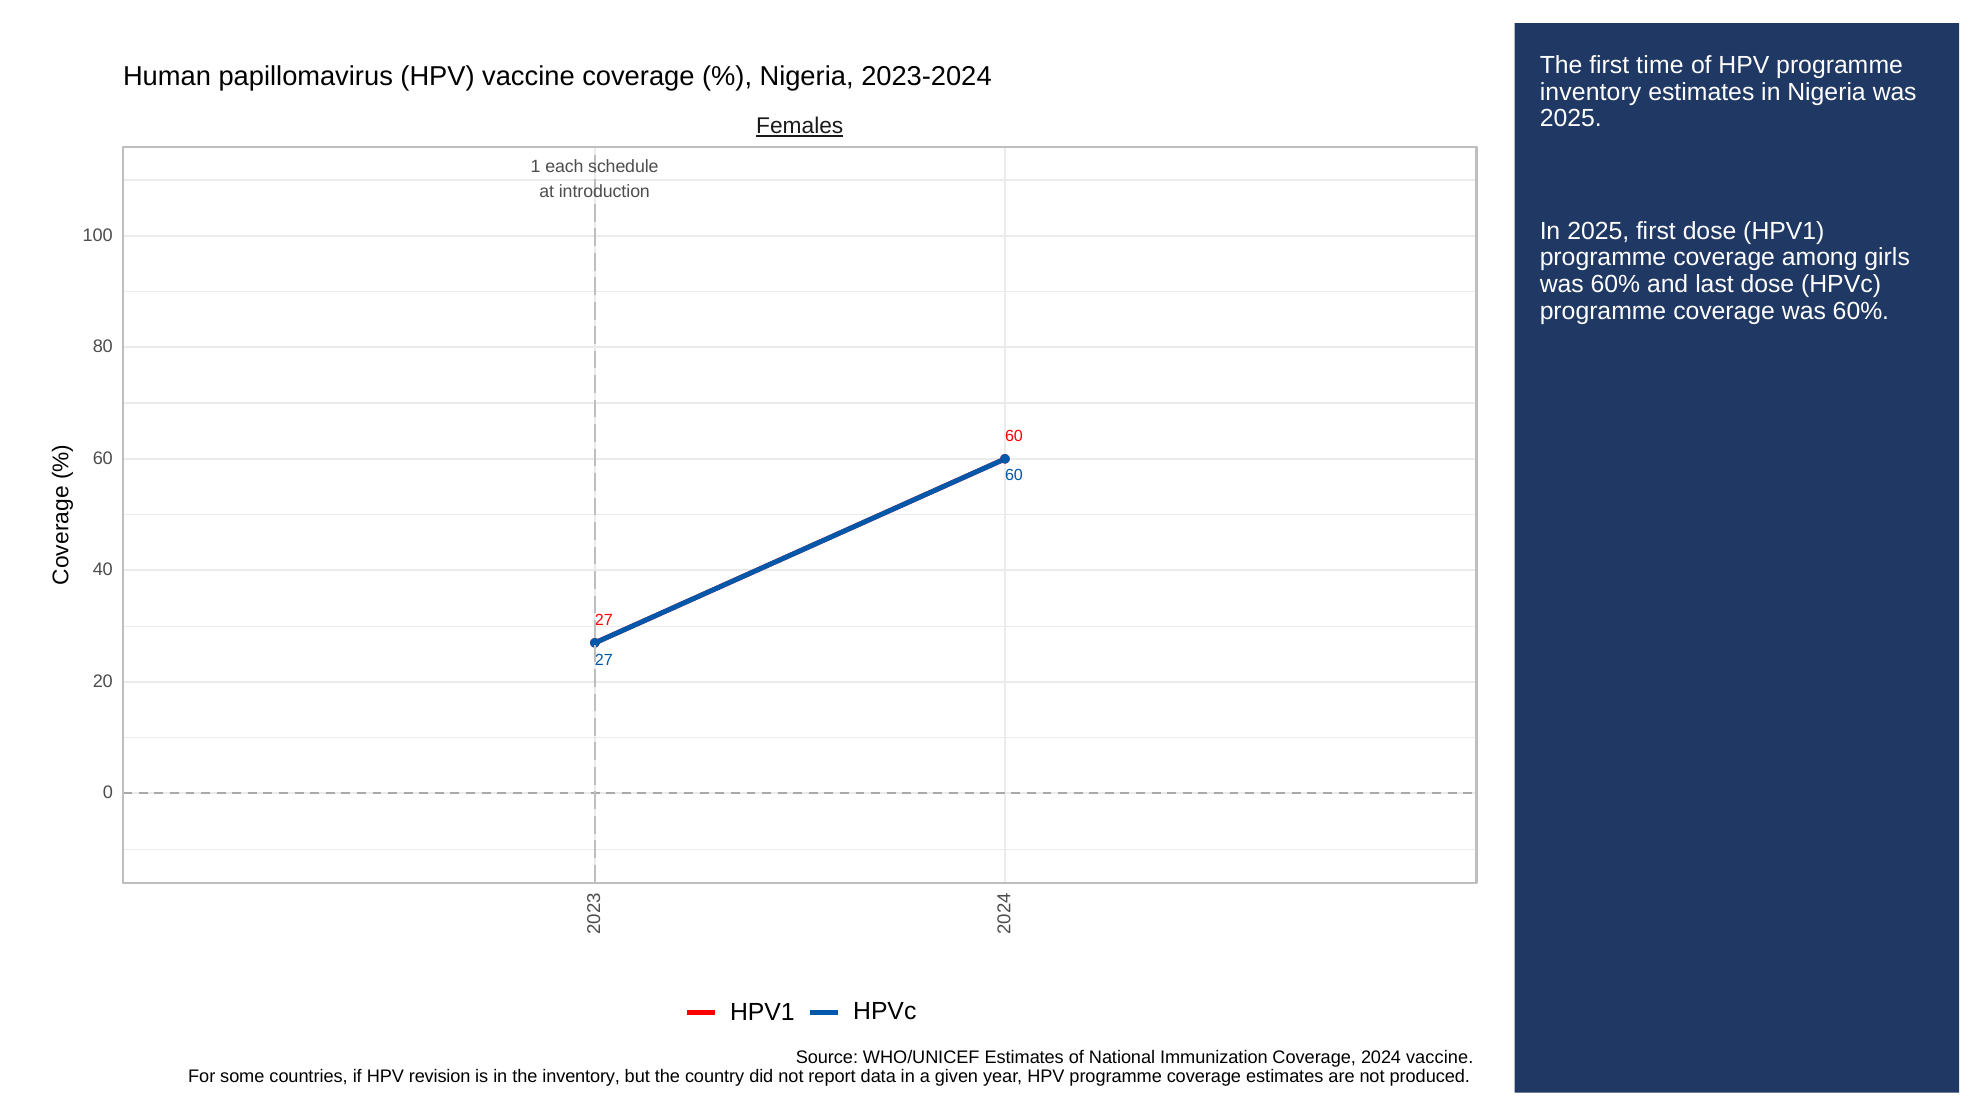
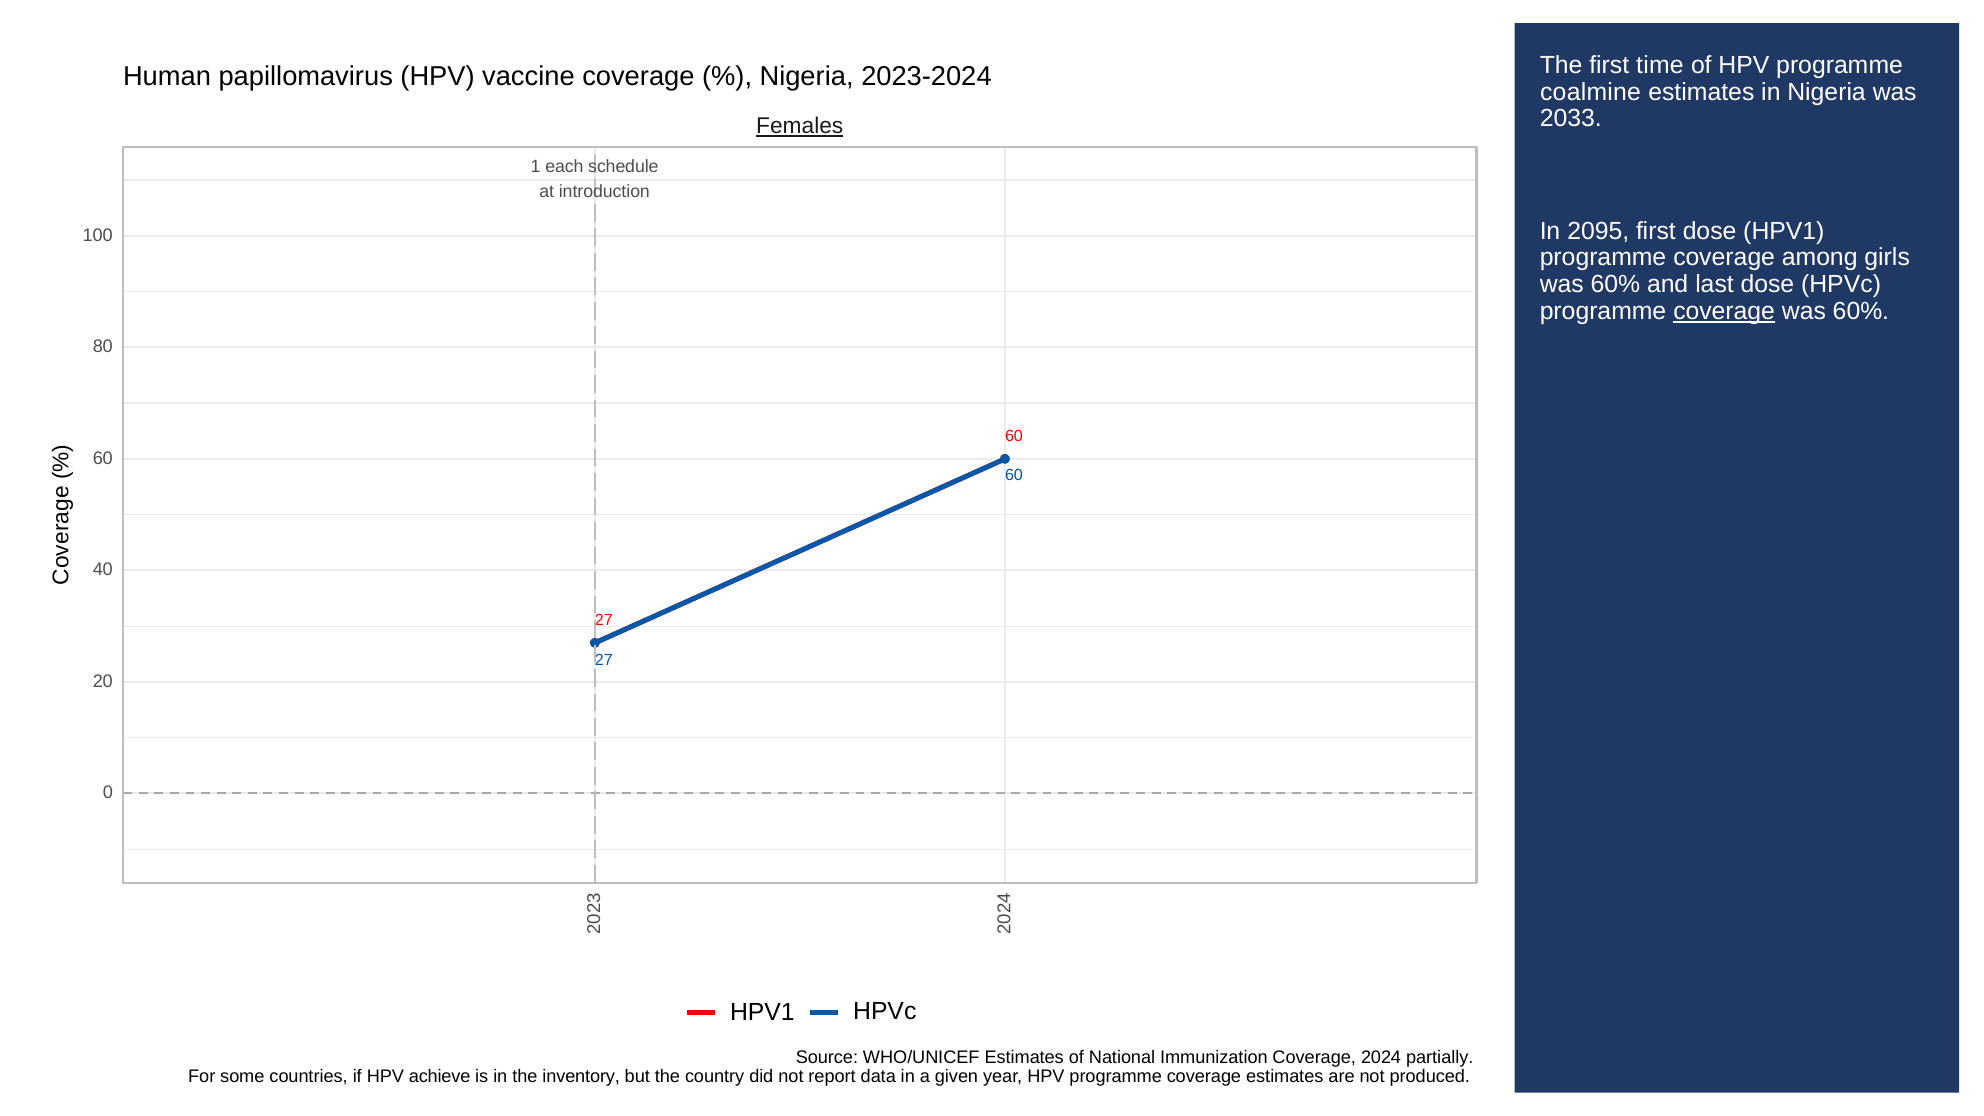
inventory at (1591, 92): inventory -> coalmine
2025 at (1571, 119): 2025 -> 2033
In 2025: 2025 -> 2095
coverage at (1724, 311) underline: none -> present
2024 vaccine: vaccine -> partially
HPV revision: revision -> achieve
